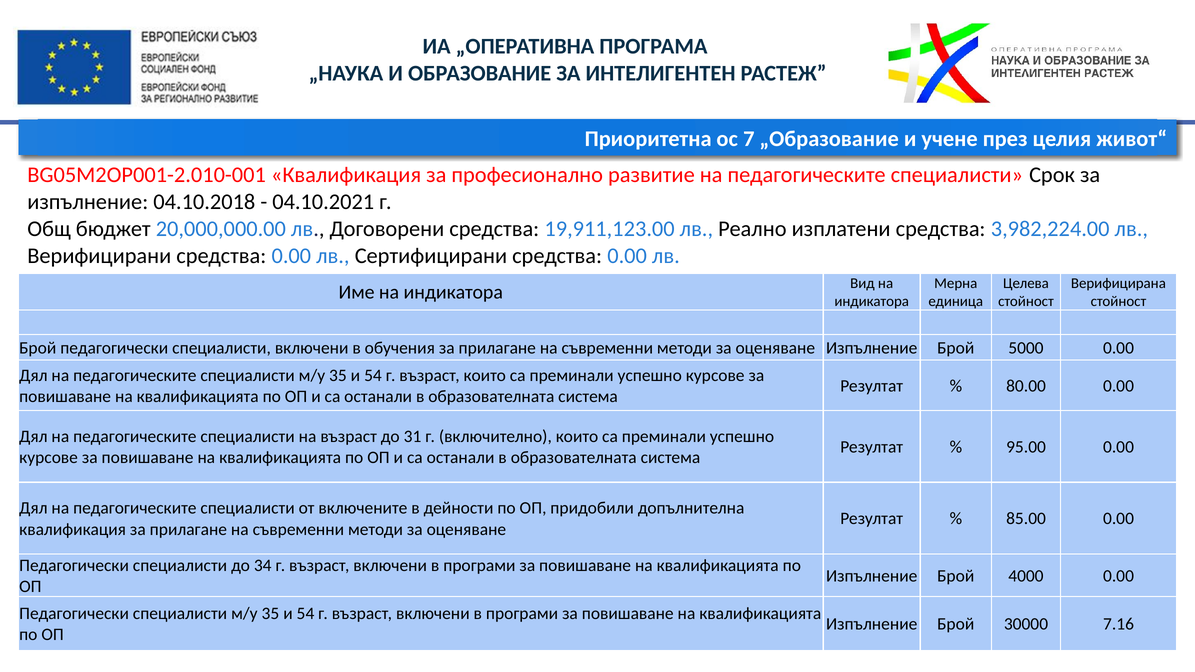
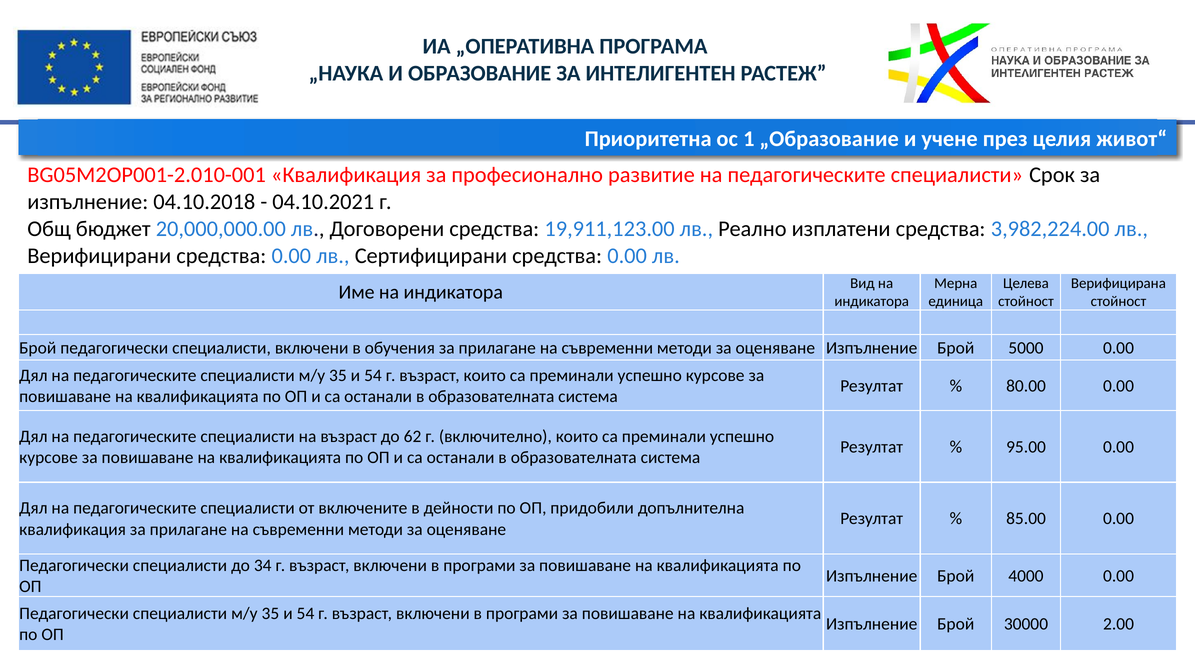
7: 7 -> 1
31: 31 -> 62
7.16: 7.16 -> 2.00
